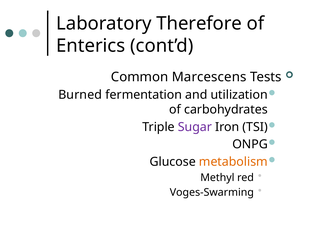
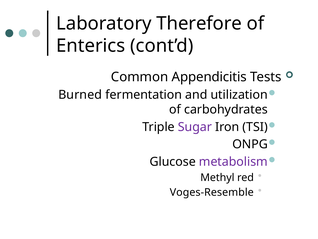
Marcescens: Marcescens -> Appendicitis
metabolism colour: orange -> purple
Voges-Swarming: Voges-Swarming -> Voges-Resemble
